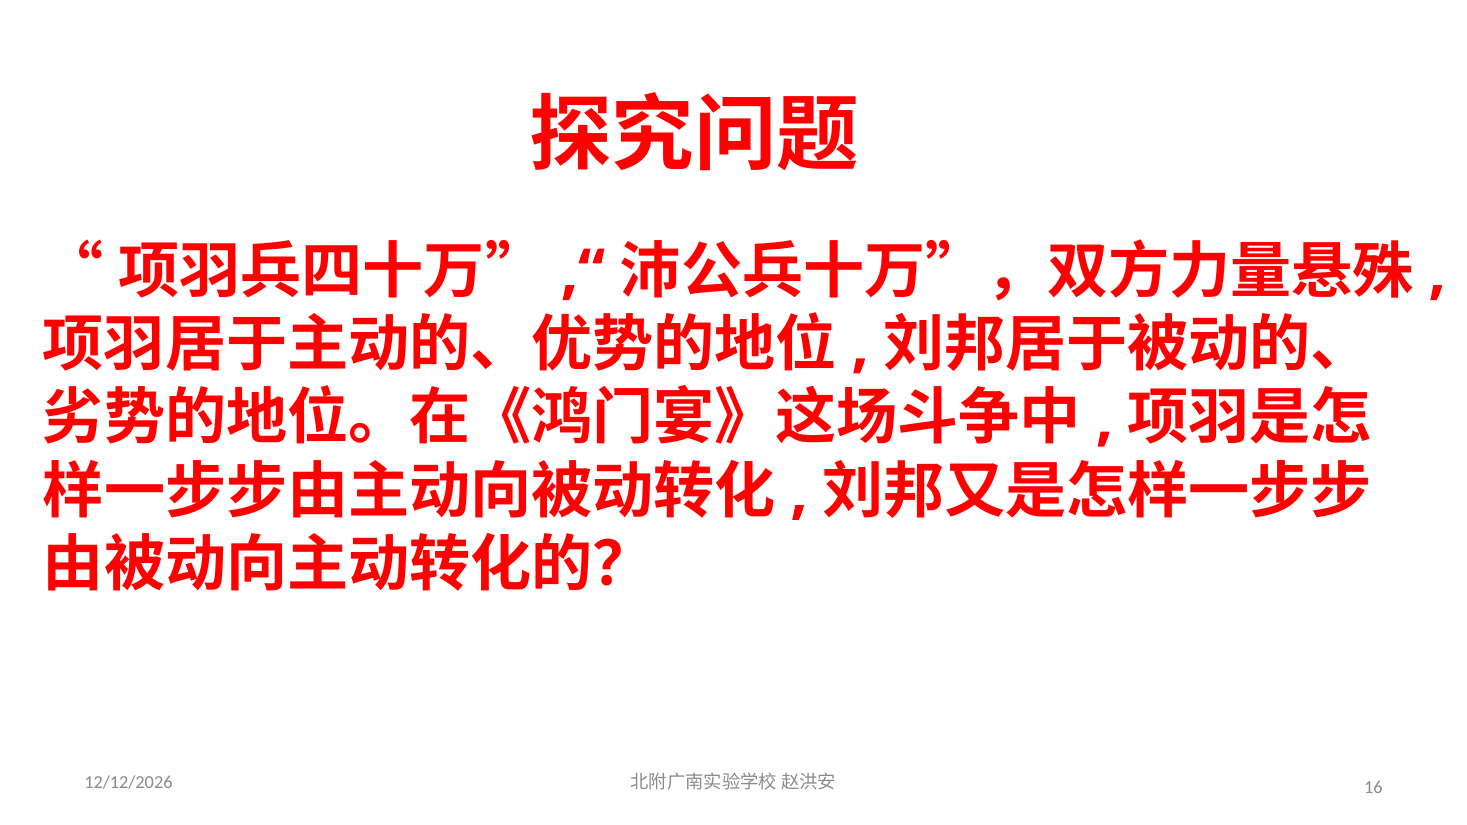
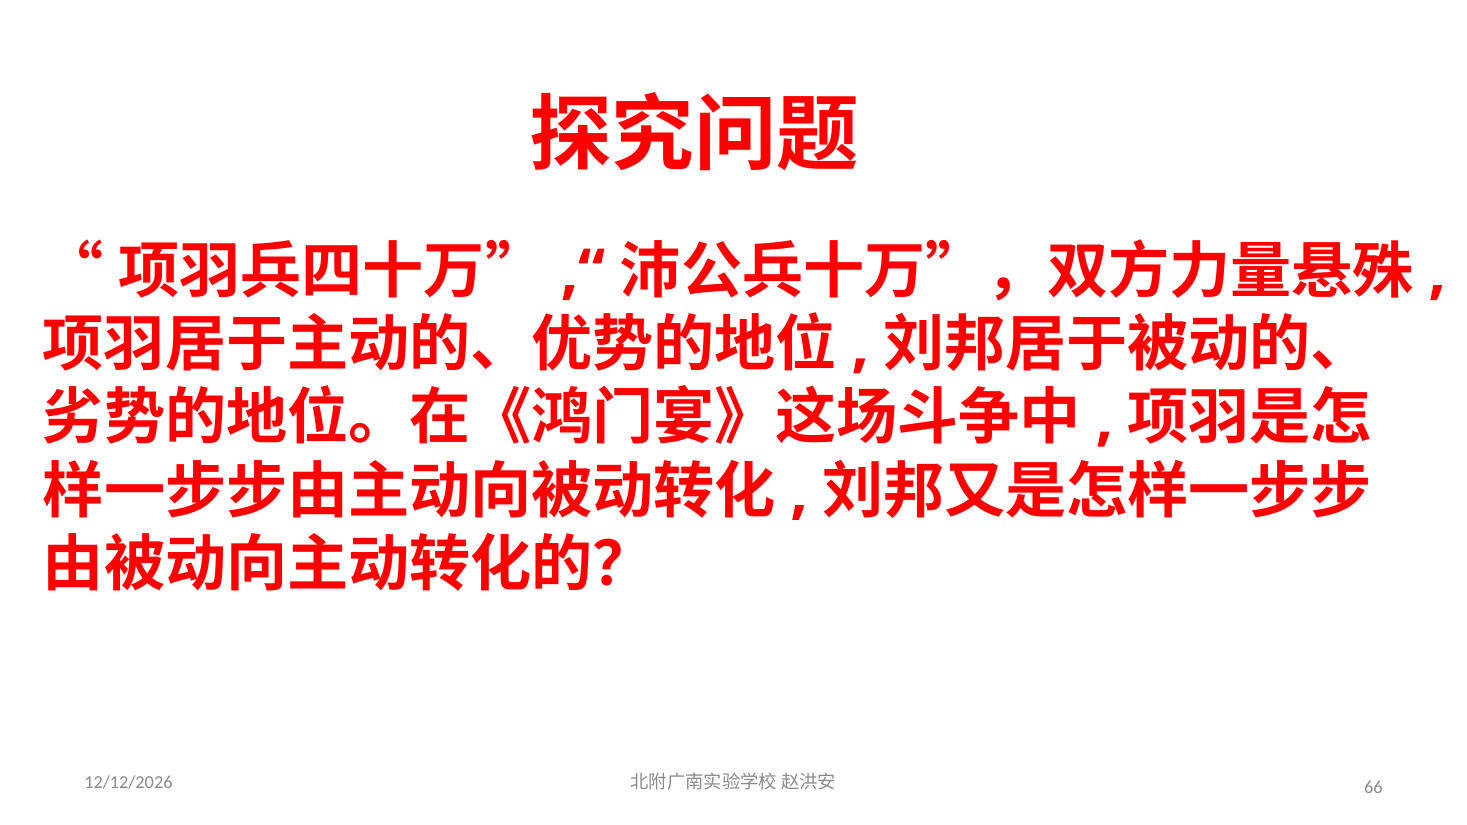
16: 16 -> 66
